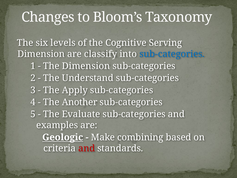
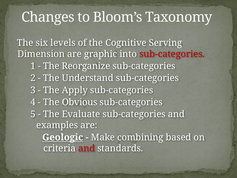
classify: classify -> graphic
sub-categories at (172, 54) colour: blue -> red
The Dimension: Dimension -> Reorganize
Another: Another -> Obvious
